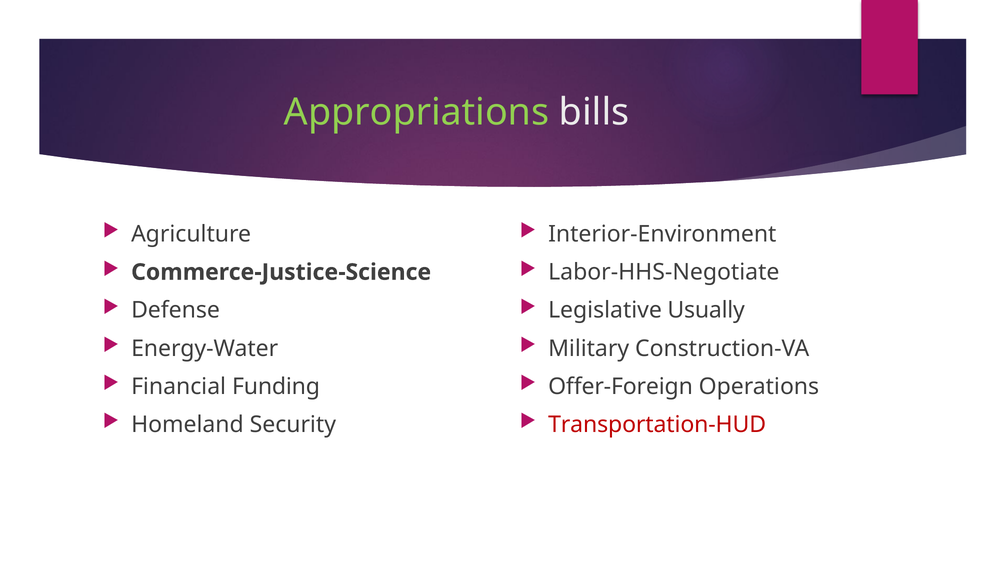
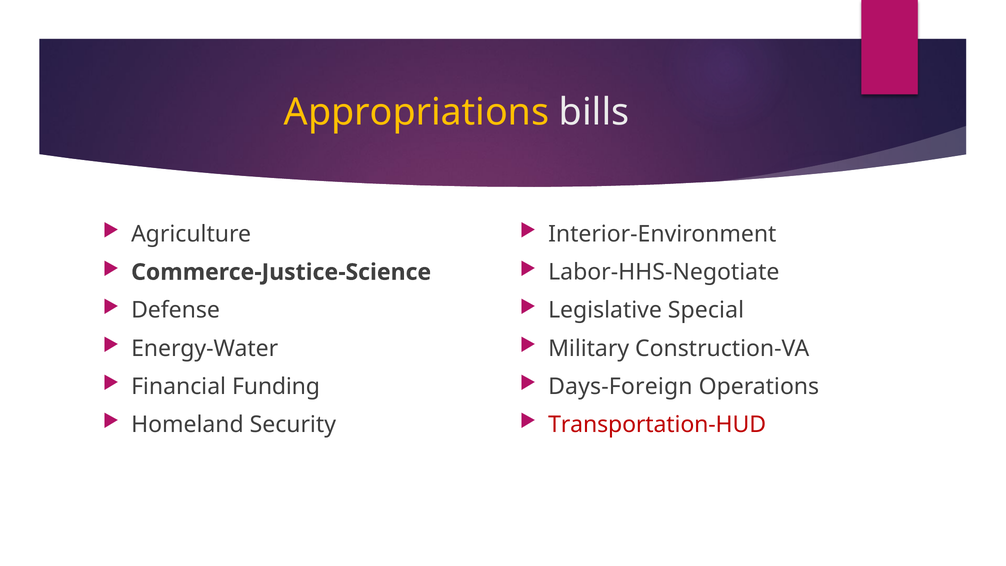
Appropriations colour: light green -> yellow
Usually: Usually -> Special
Offer-Foreign: Offer-Foreign -> Days-Foreign
